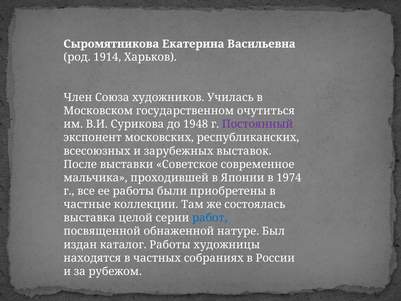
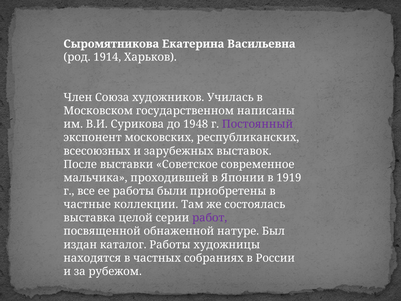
очутиться: очутиться -> написаны
1974: 1974 -> 1919
работ colour: blue -> purple
